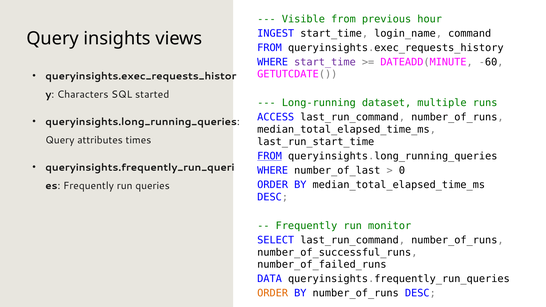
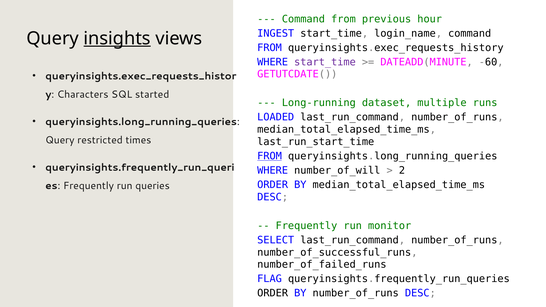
Visible at (303, 19): Visible -> Command
insights underline: none -> present
ACCESS: ACCESS -> LOADED
attributes: attributes -> restricted
number_of_last: number_of_last -> number_of_will
0: 0 -> 2
DATA: DATA -> FLAG
ORDER at (273, 293) colour: orange -> black
